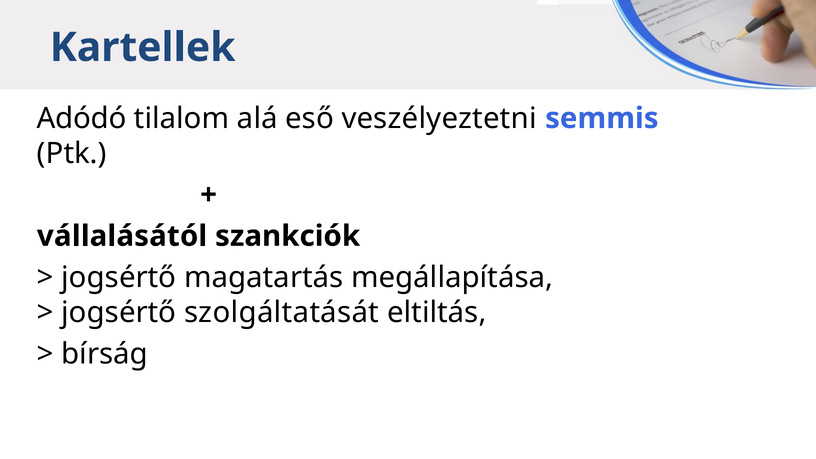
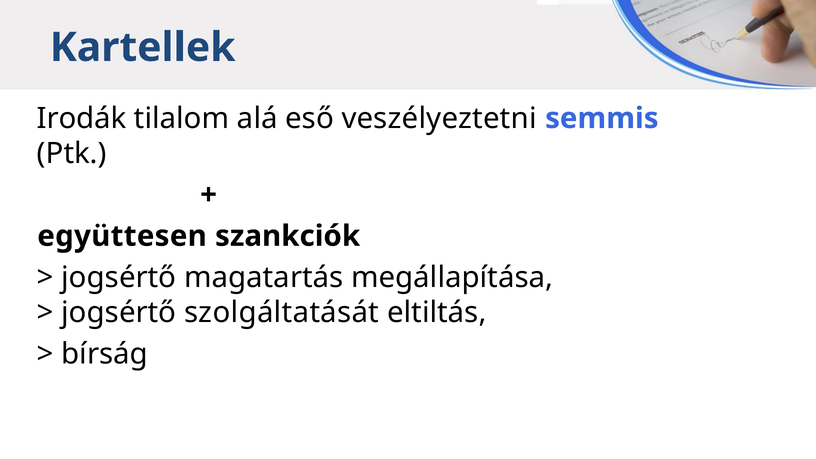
Adódó: Adódó -> Irodák
vállalásától: vállalásától -> együttesen
